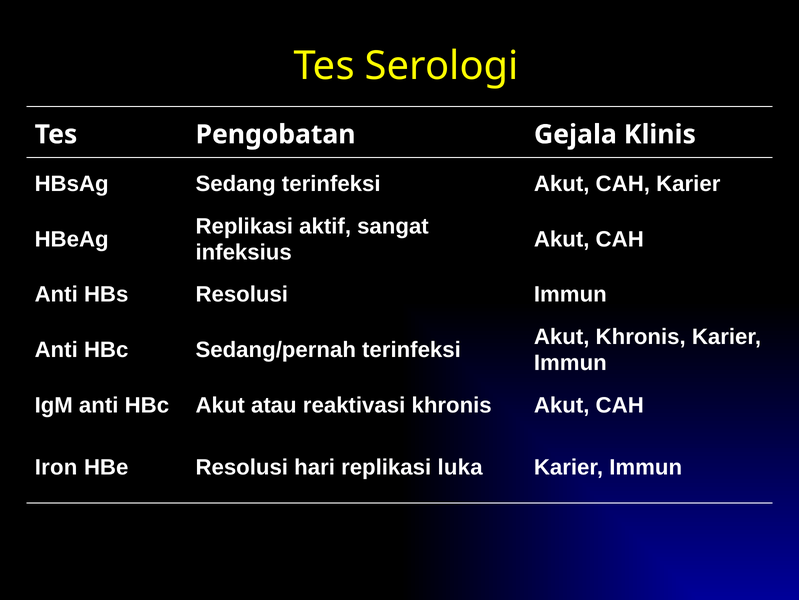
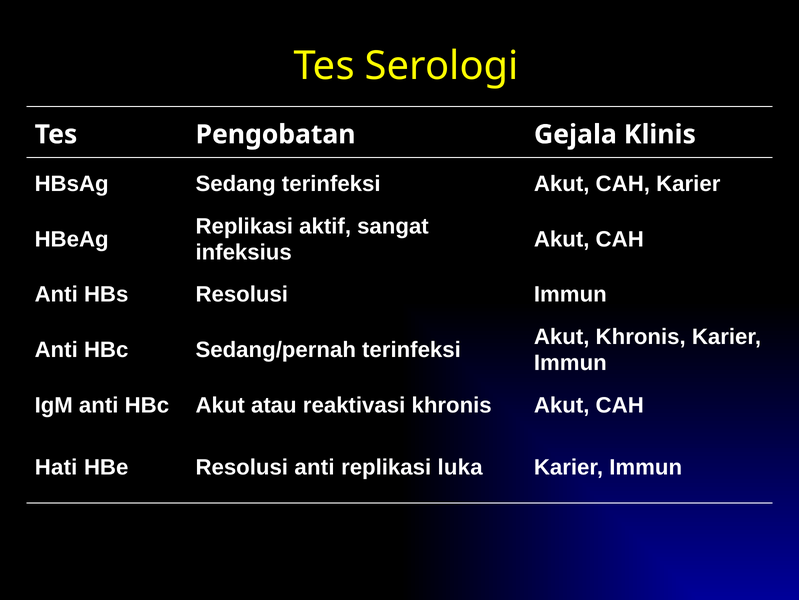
Iron: Iron -> Hati
Resolusi hari: hari -> anti
